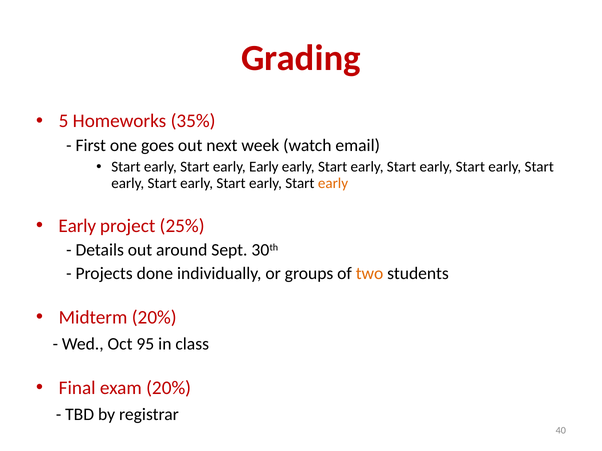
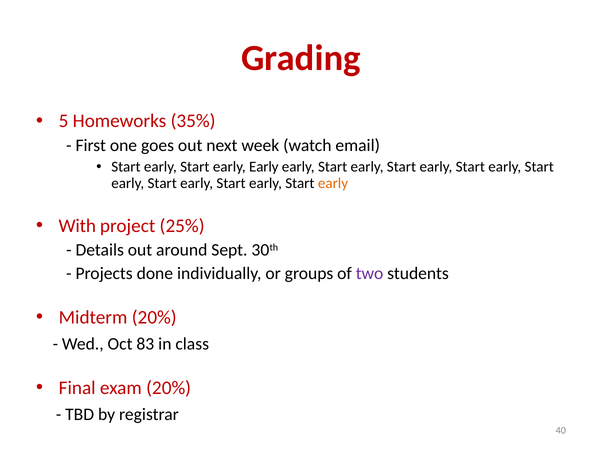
Early at (77, 226): Early -> With
two colour: orange -> purple
95: 95 -> 83
